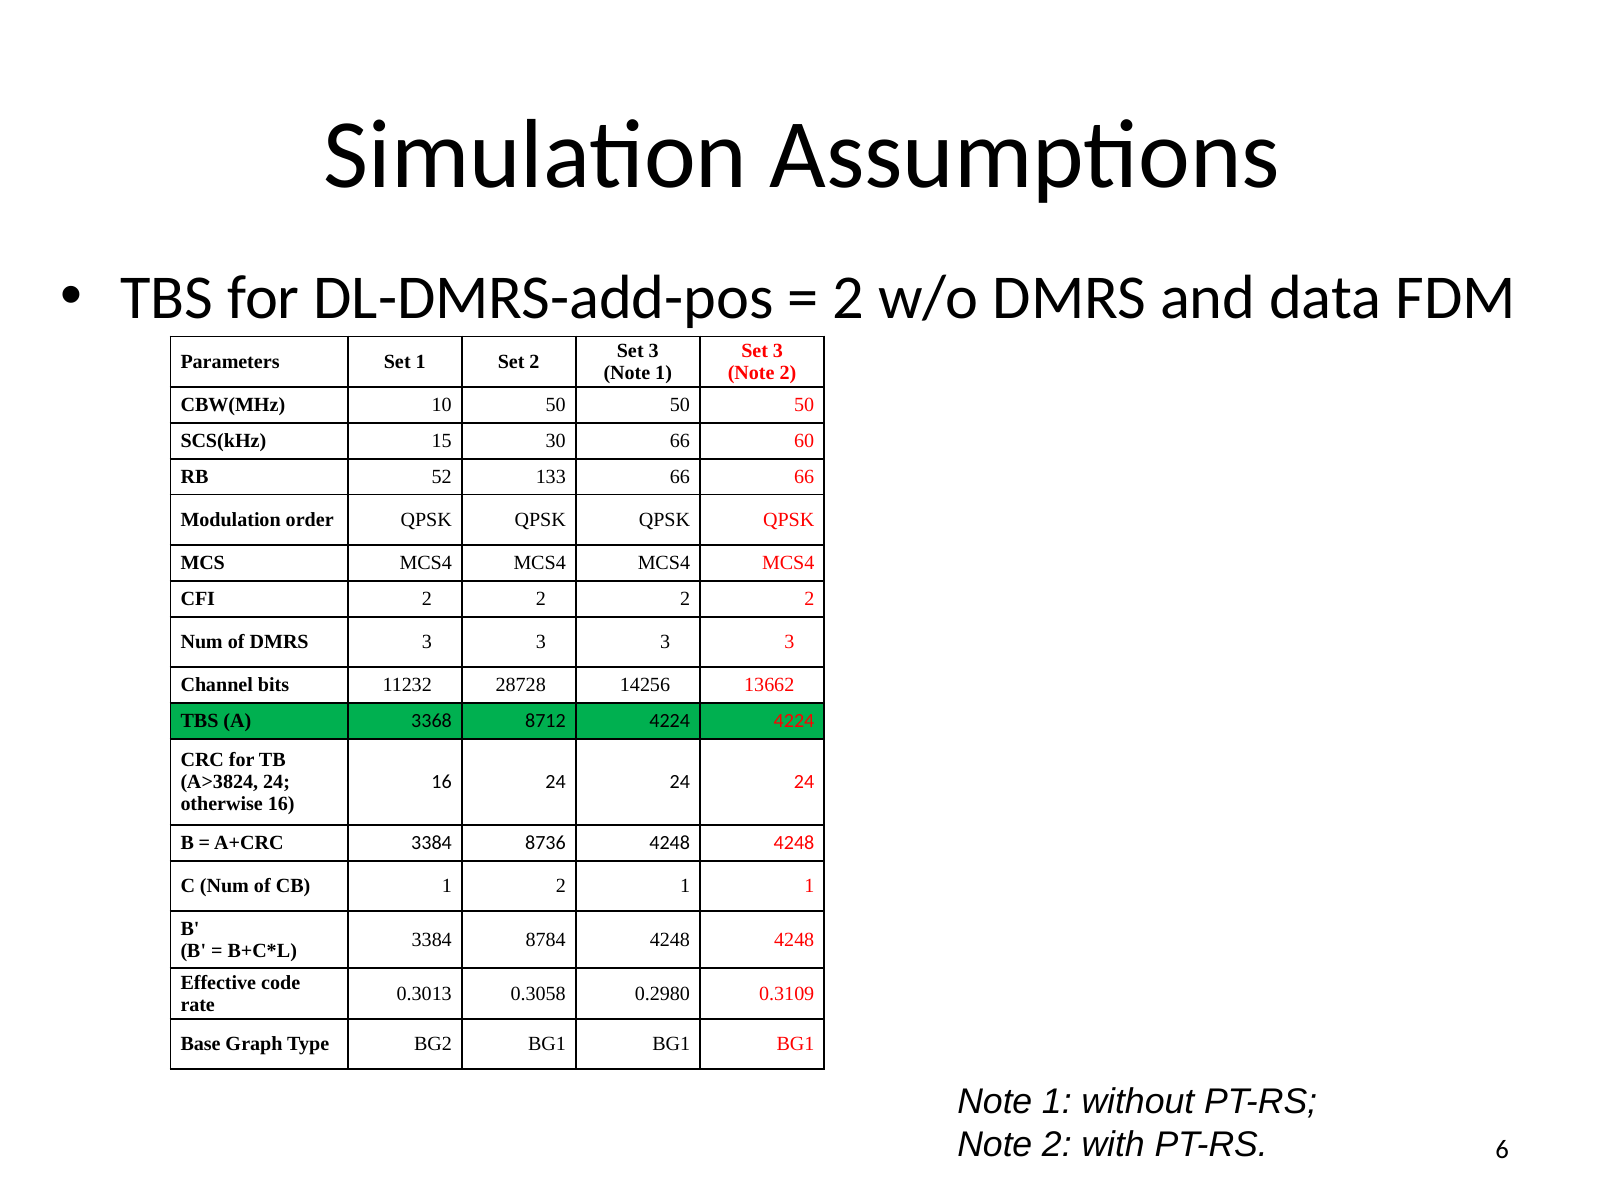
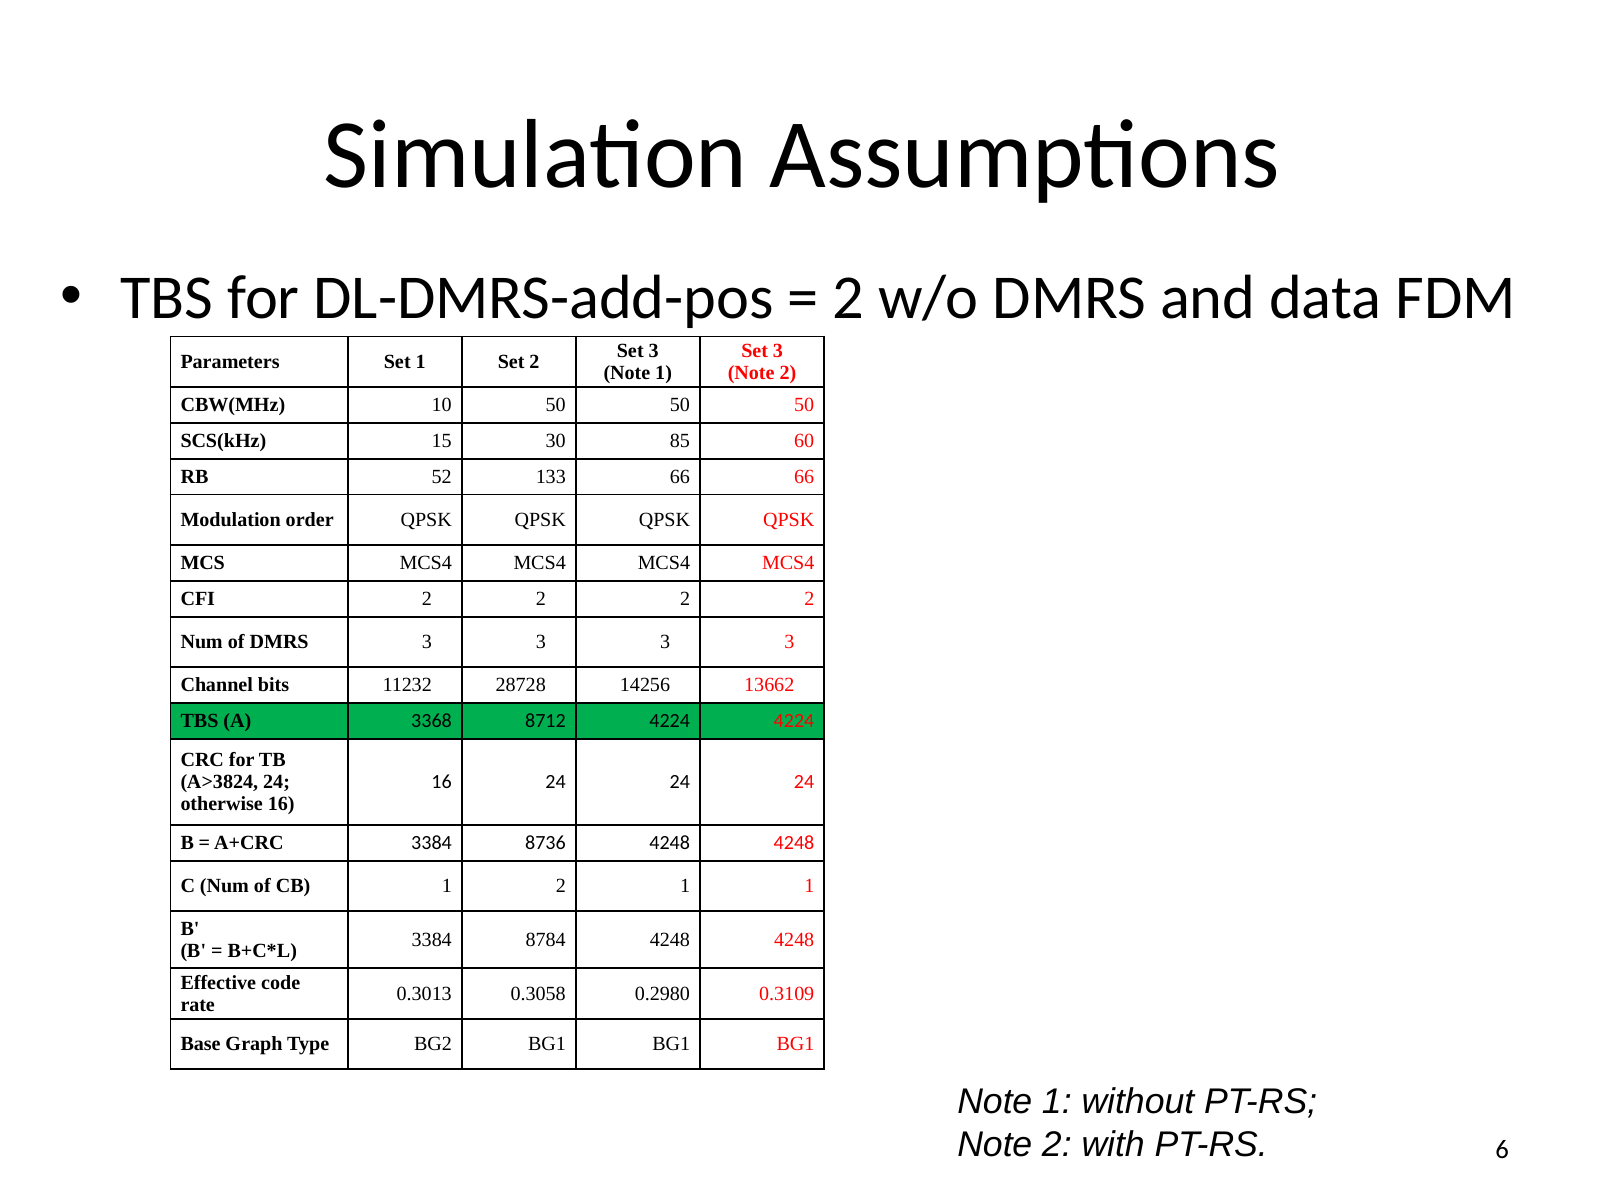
30 66: 66 -> 85
